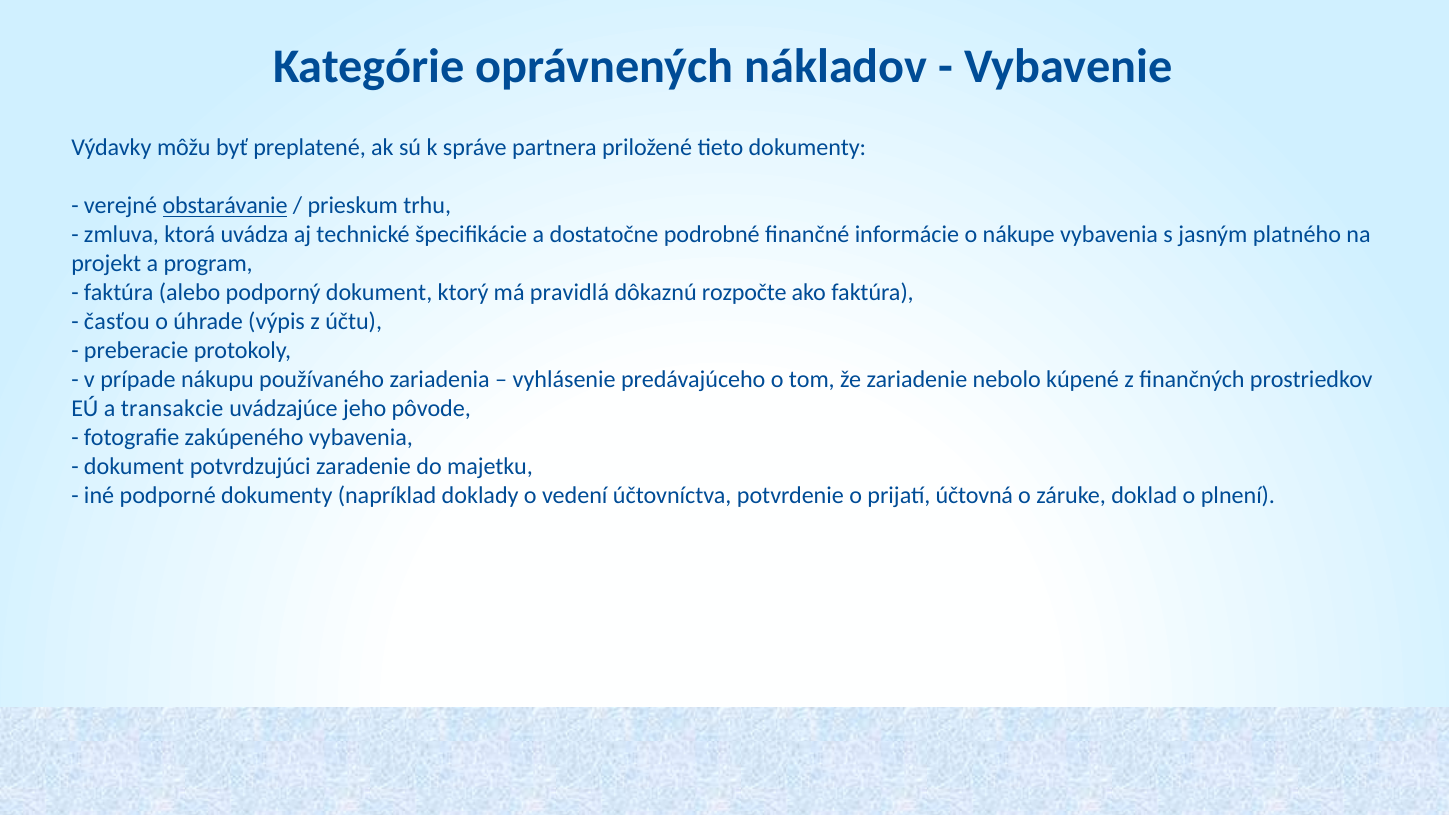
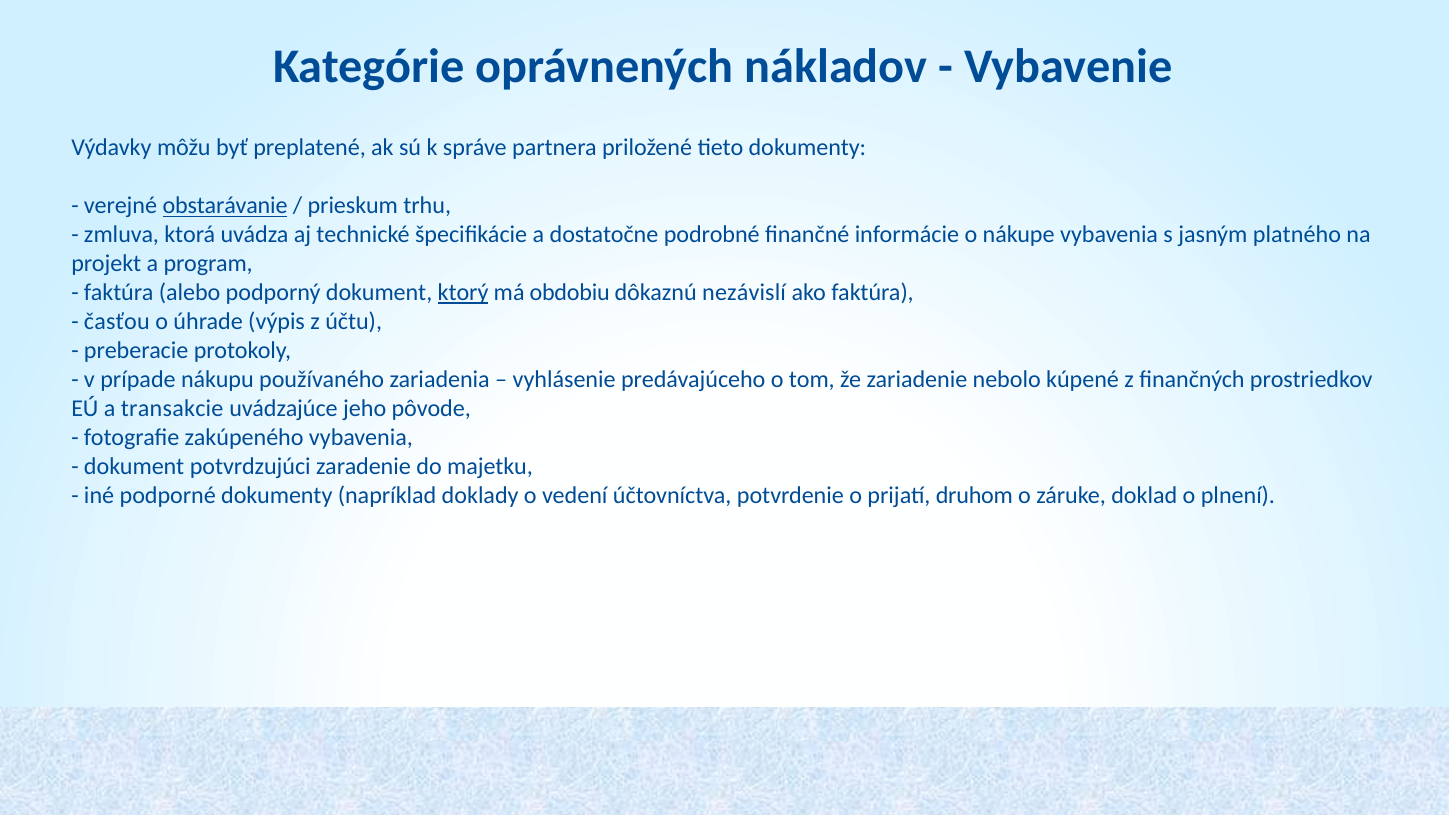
ktorý underline: none -> present
pravidlá: pravidlá -> obdobiu
rozpočte: rozpočte -> nezávislí
účtovná: účtovná -> druhom
